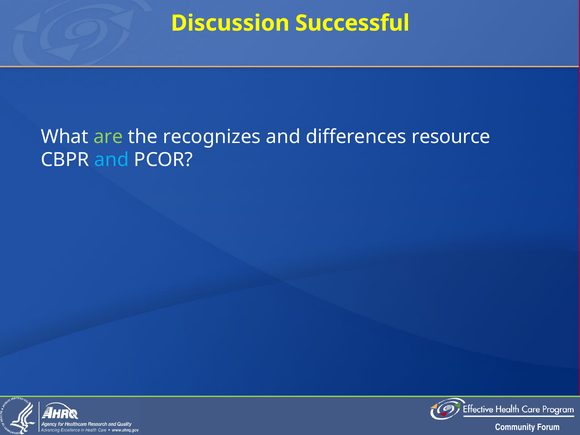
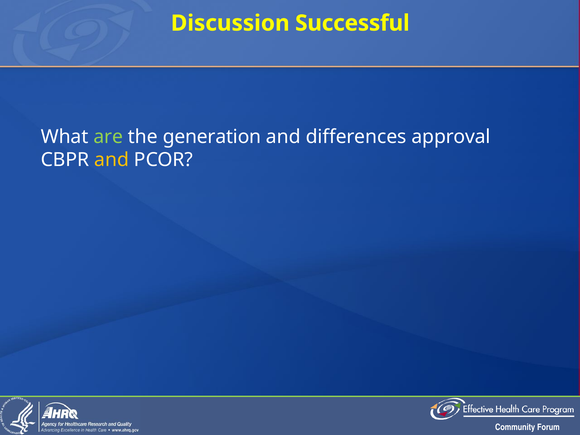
recognizes: recognizes -> generation
resource: resource -> approval
and at (112, 160) colour: light blue -> yellow
